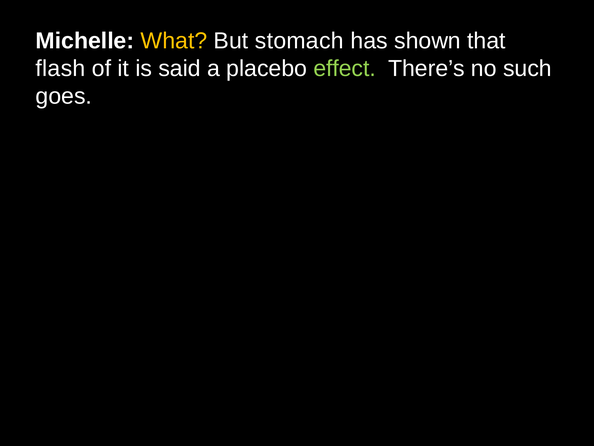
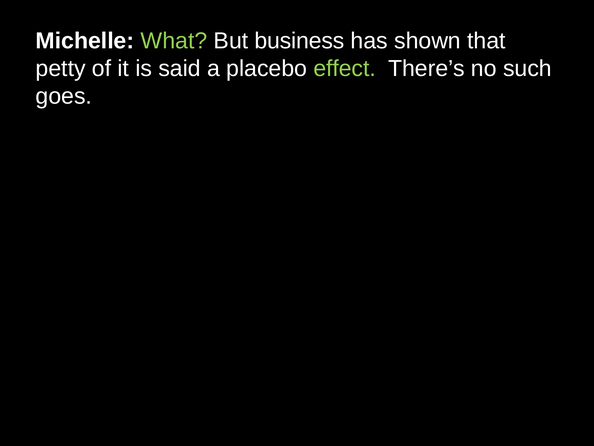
What colour: yellow -> light green
stomach: stomach -> business
flash: flash -> petty
